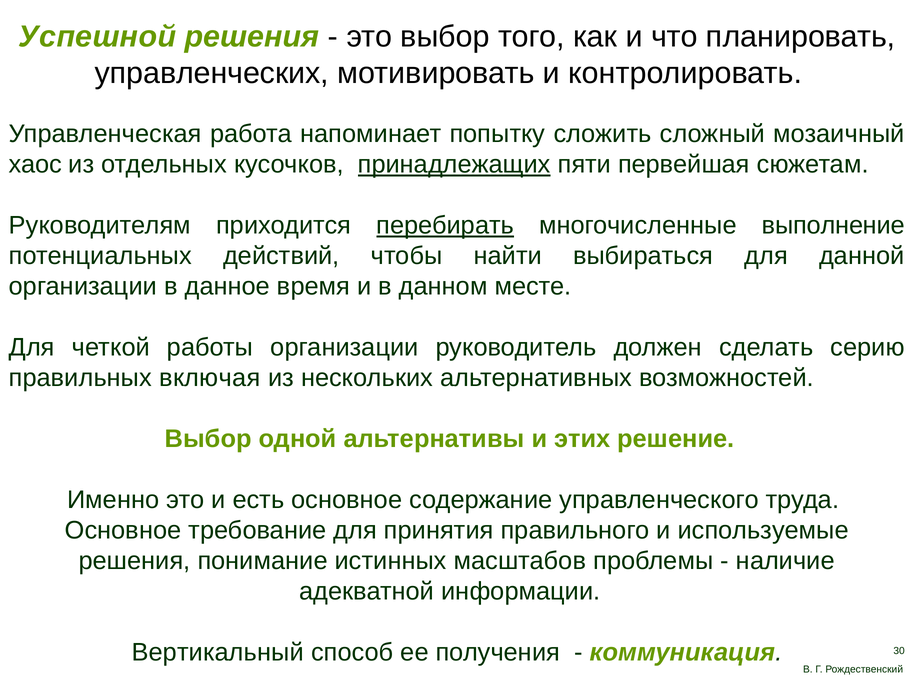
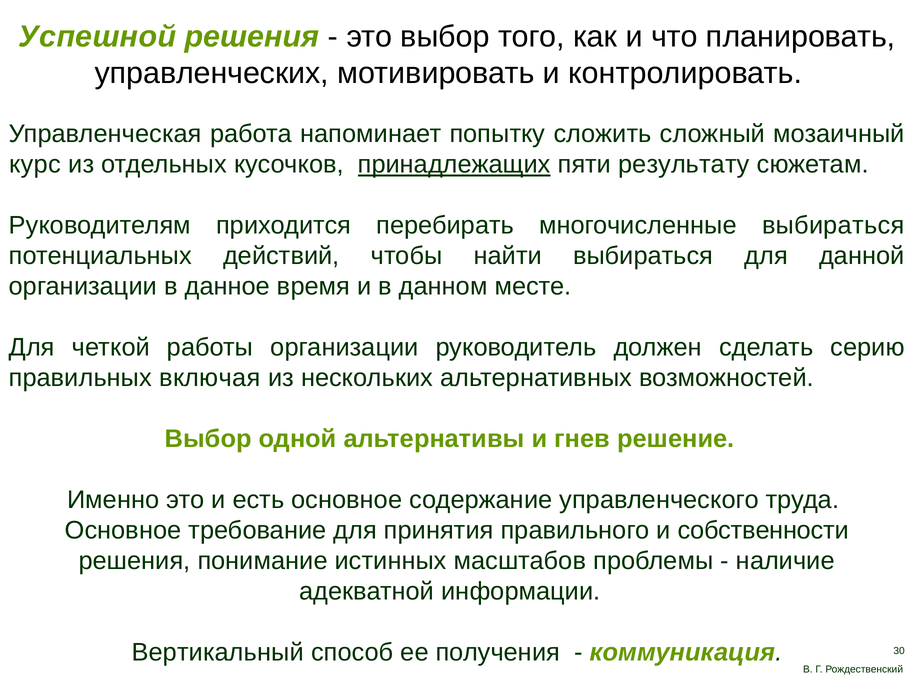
хаос: хаос -> курс
первейшая: первейшая -> результату
перебирать underline: present -> none
многочисленные выполнение: выполнение -> выбираться
этих: этих -> гнев
используемые: используемые -> собственности
